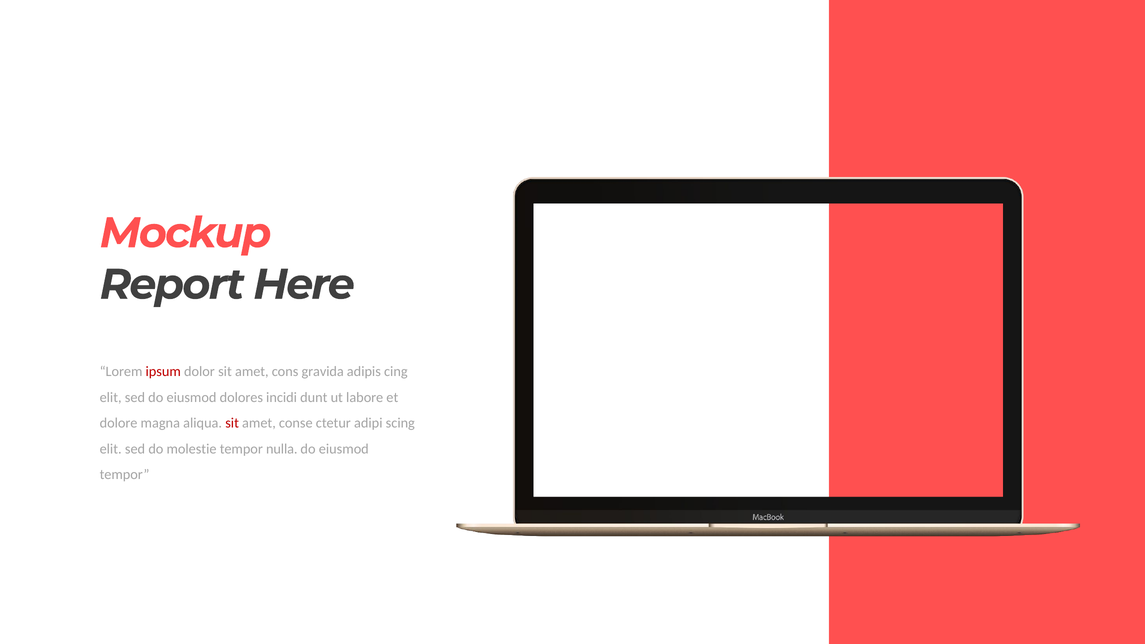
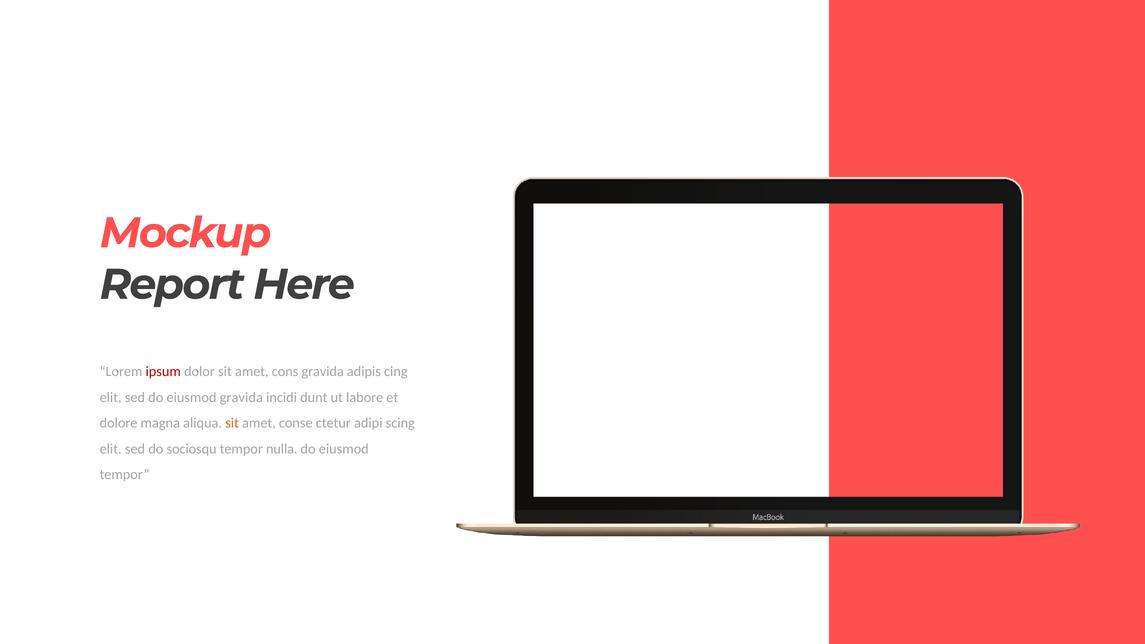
eiusmod dolores: dolores -> gravida
sit at (232, 423) colour: red -> orange
molestie: molestie -> sociosqu
